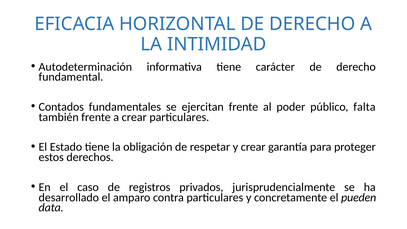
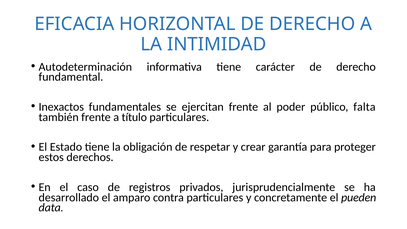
Contados: Contados -> Inexactos
a crear: crear -> título
